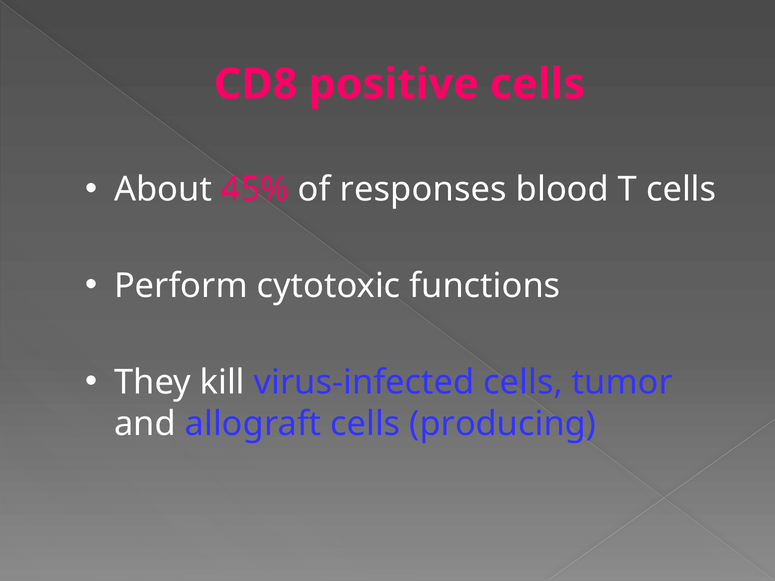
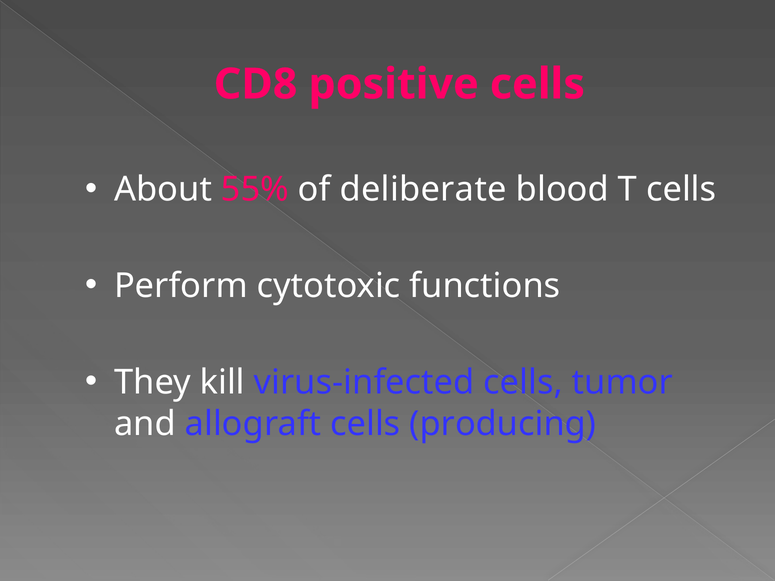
45%: 45% -> 55%
responses: responses -> deliberate
